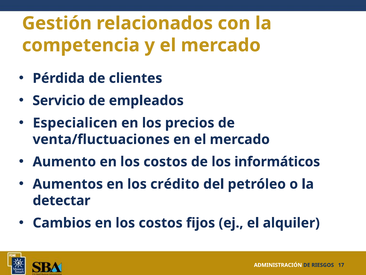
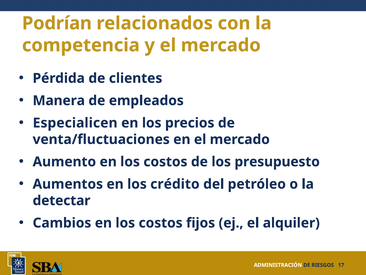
Gestión: Gestión -> Podrían
Servicio: Servicio -> Manera
informáticos: informáticos -> presupuesto
